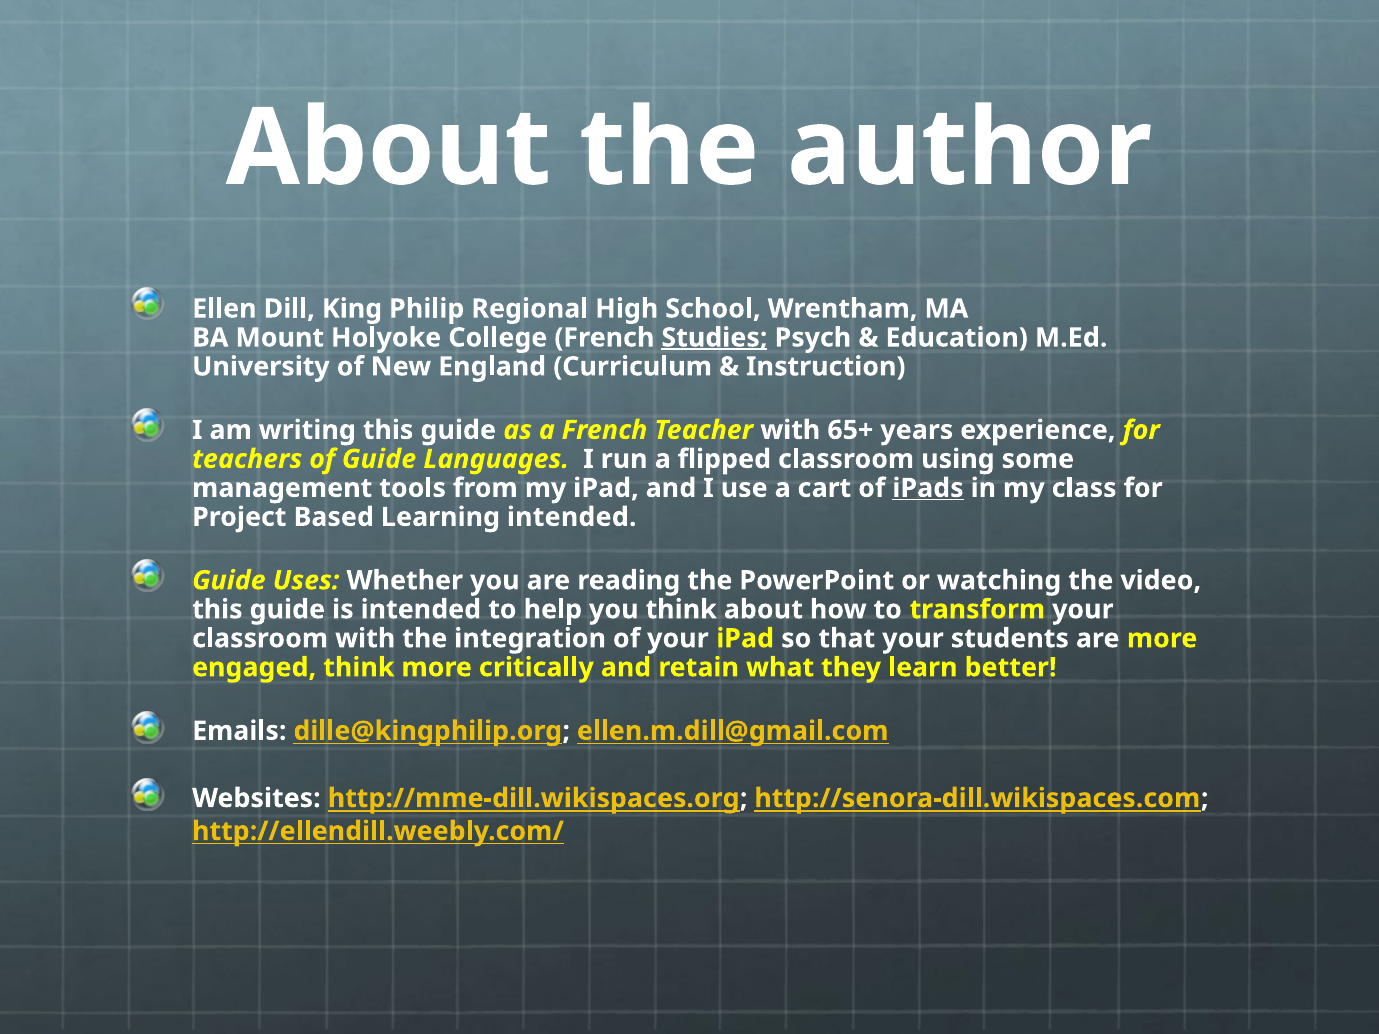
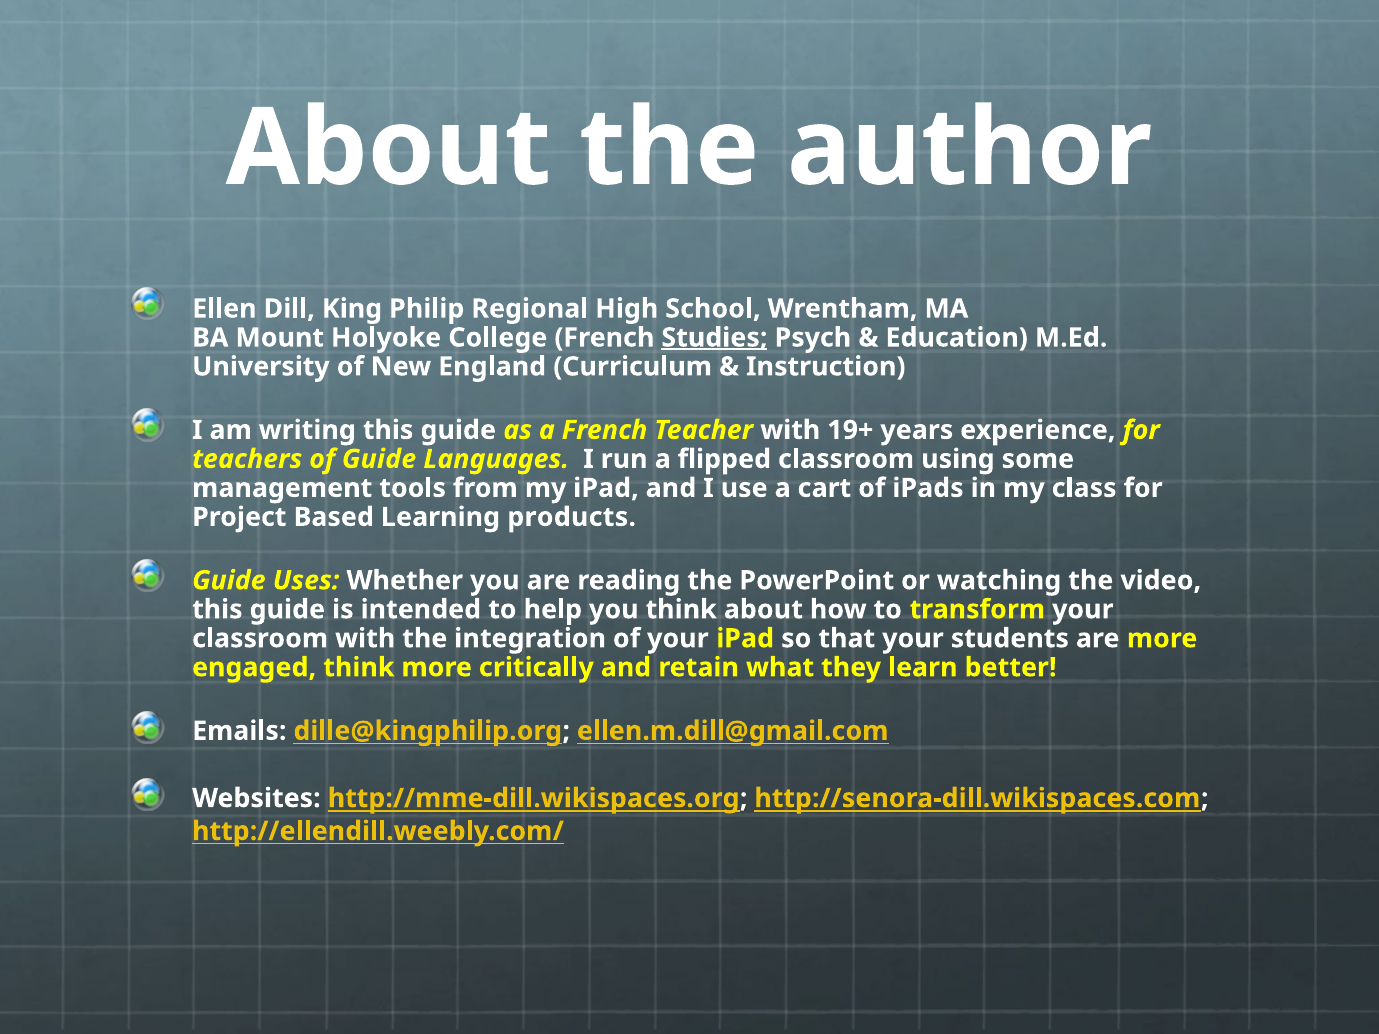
65+: 65+ -> 19+
iPads underline: present -> none
Learning intended: intended -> products
